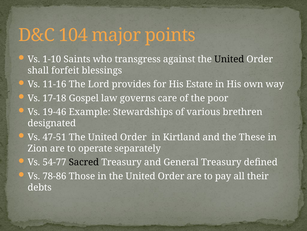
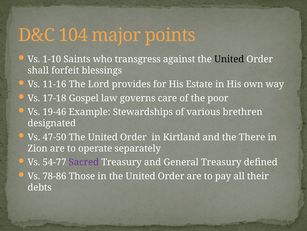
47-51: 47-51 -> 47-50
These: These -> There
Sacred colour: black -> purple
